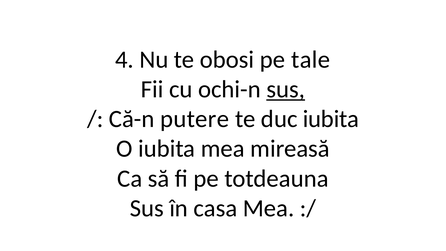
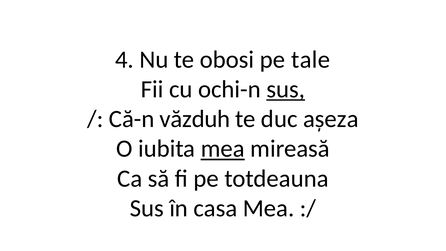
putere: putere -> văzduh
duc iubita: iubita -> așeza
mea at (223, 149) underline: none -> present
